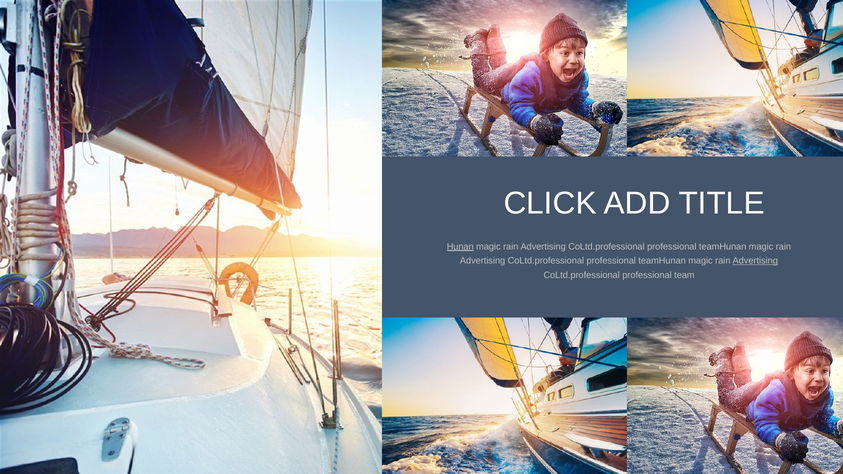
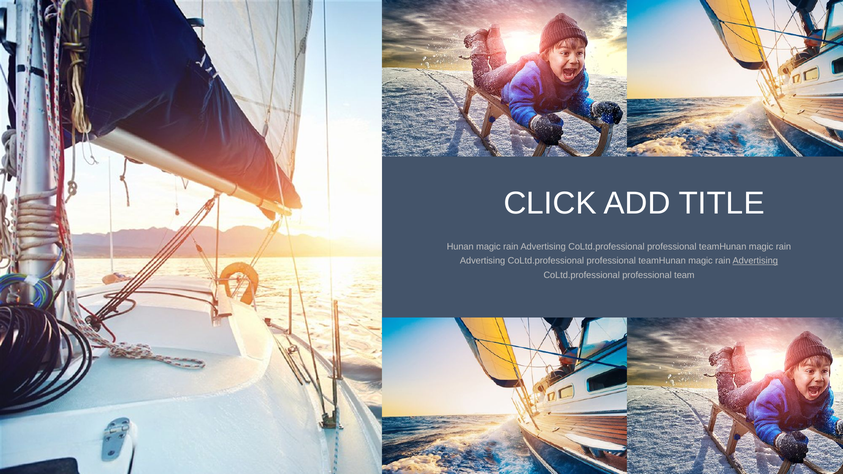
Hunan underline: present -> none
